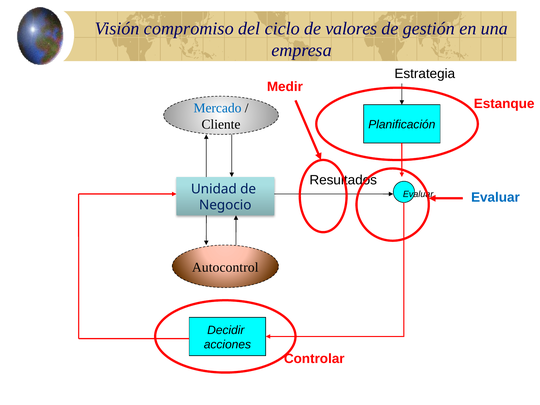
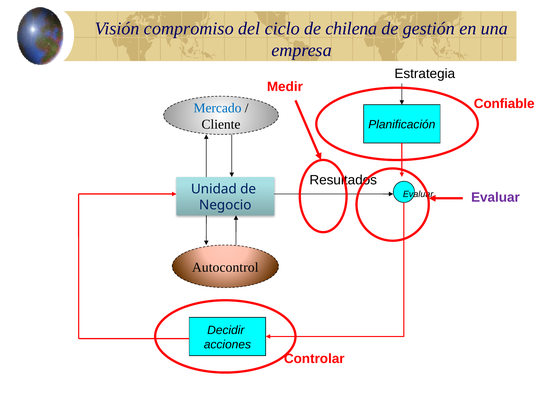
valores: valores -> chilena
Estanque: Estanque -> Confiable
Evaluar at (495, 197) colour: blue -> purple
